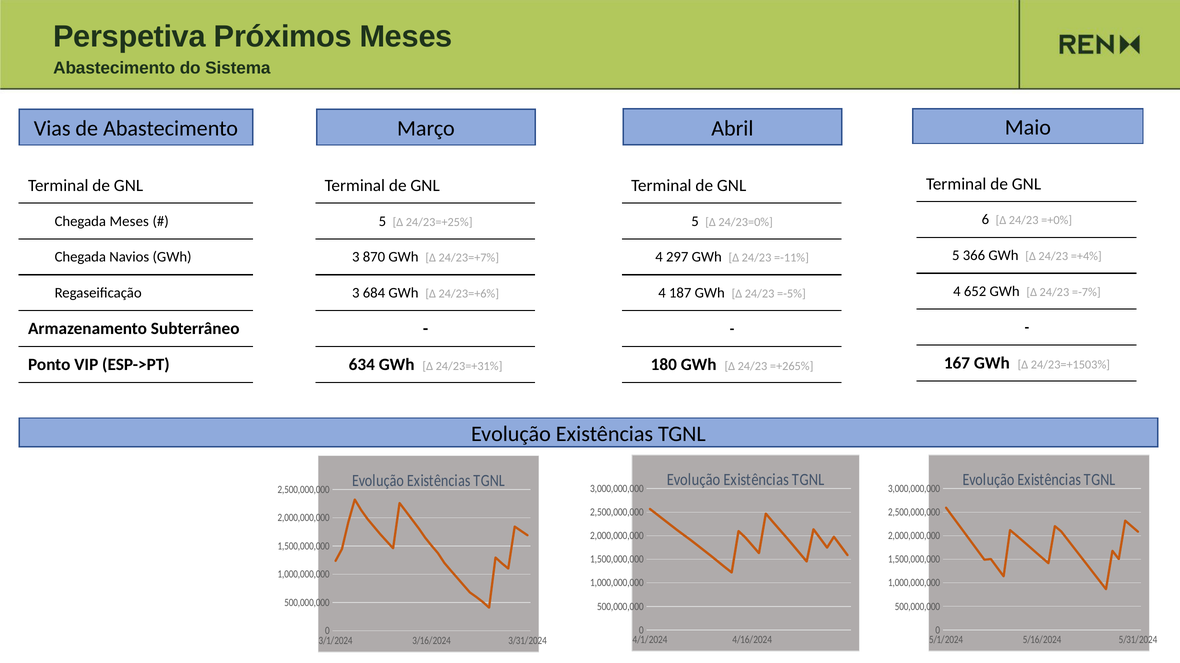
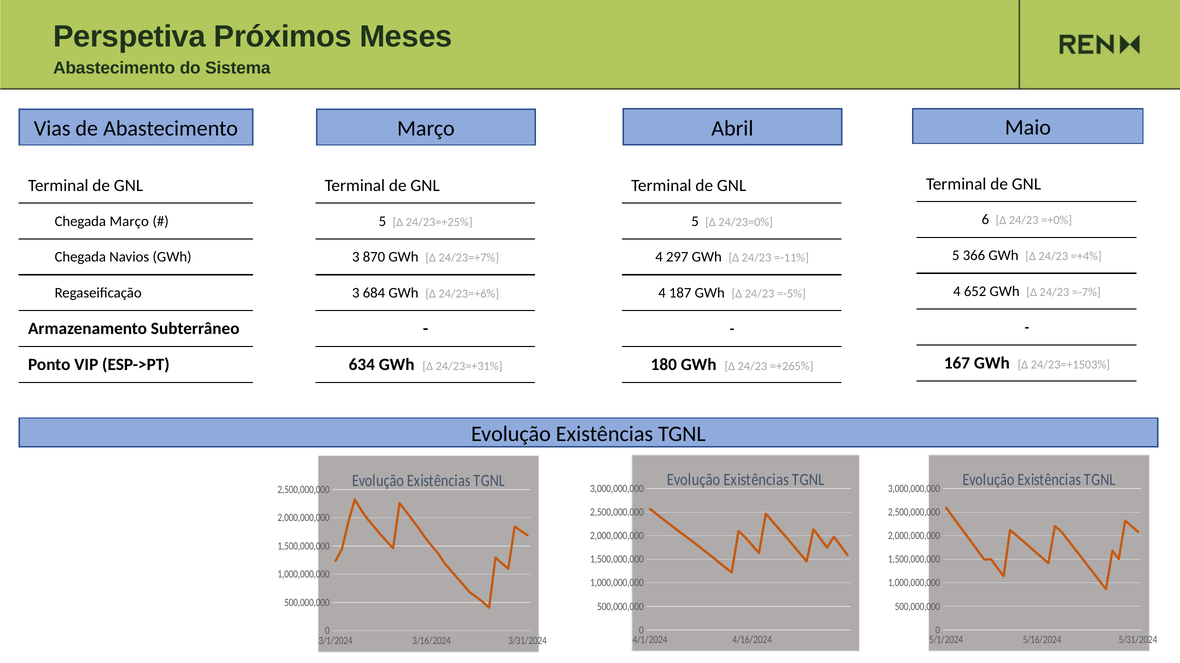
Chegada Meses: Meses -> Março
